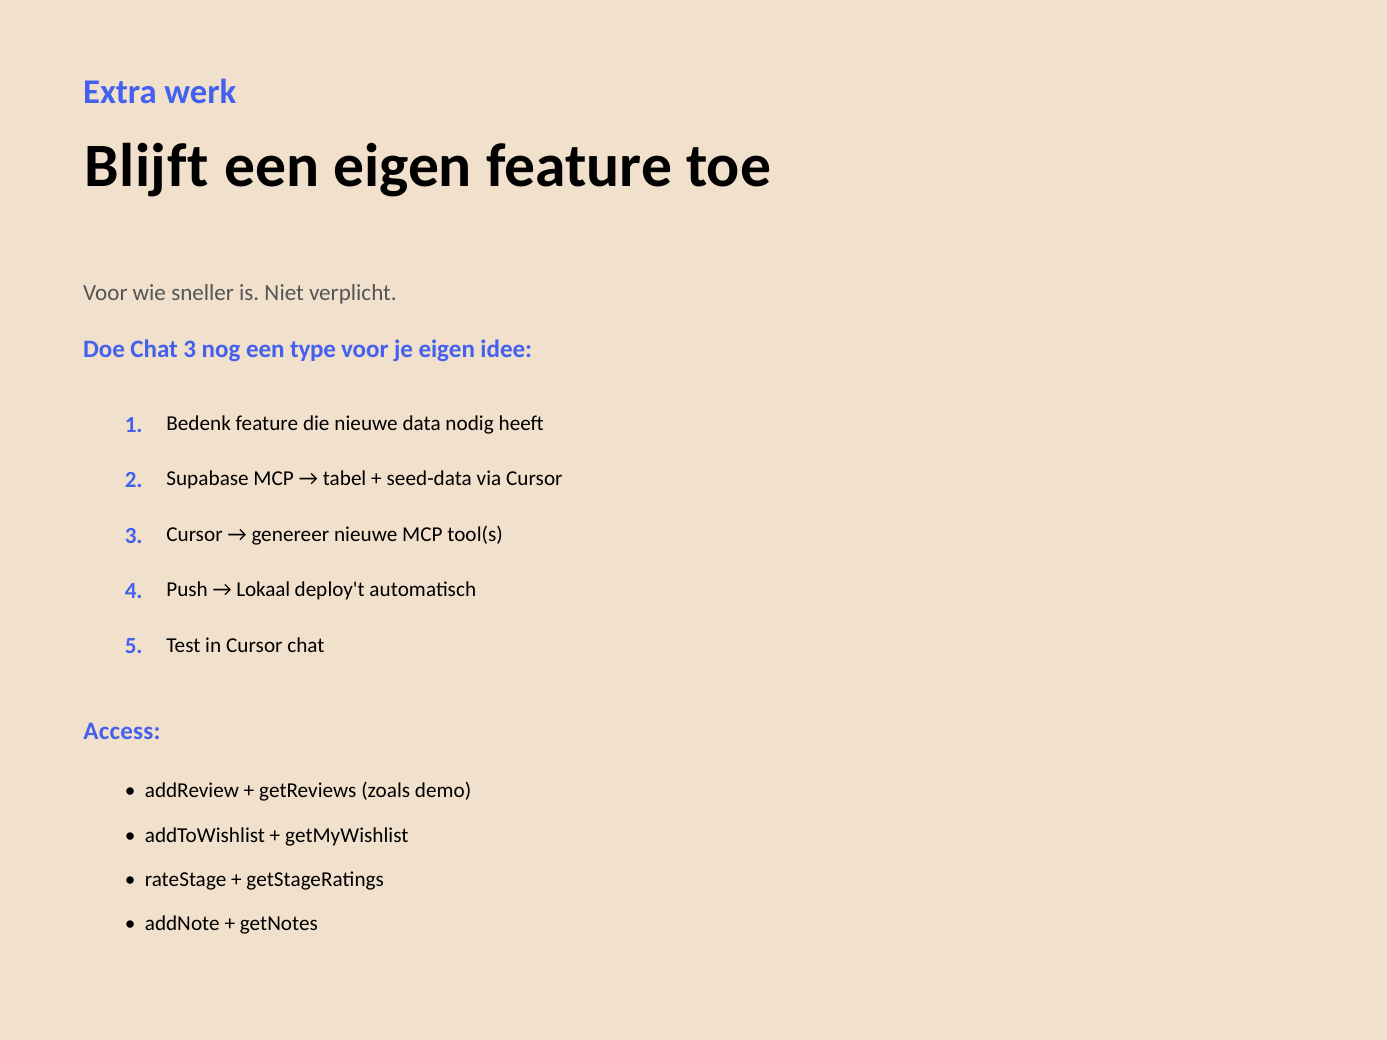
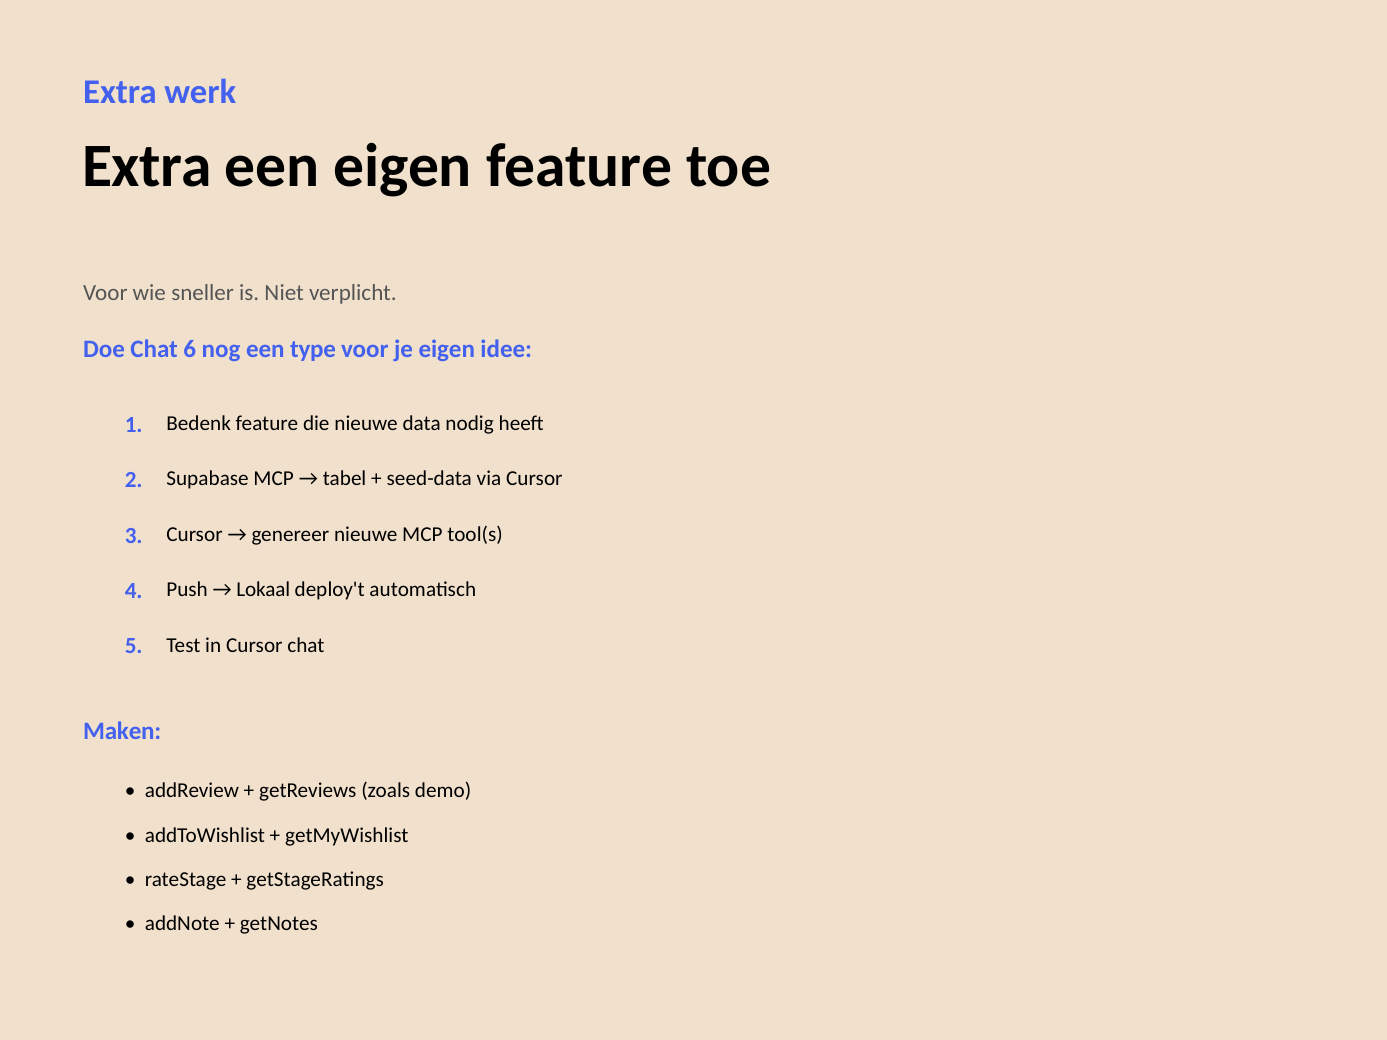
Blijft at (146, 166): Blijft -> Extra
Chat 3: 3 -> 6
Access: Access -> Maken
